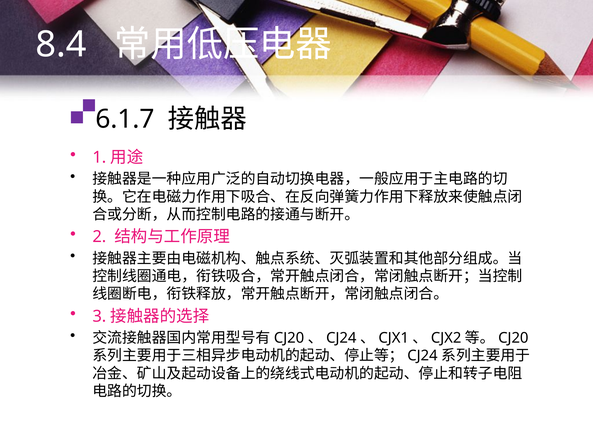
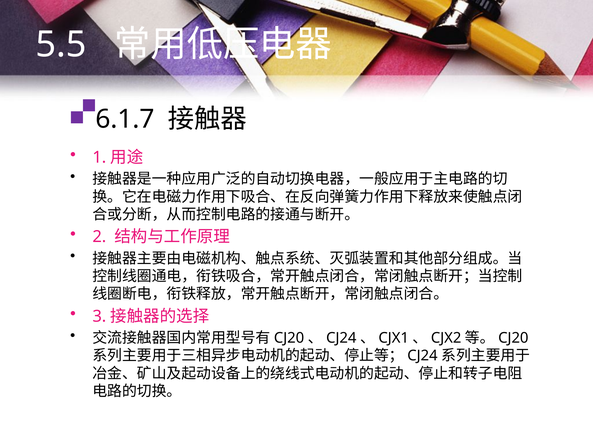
8.4: 8.4 -> 5.5
